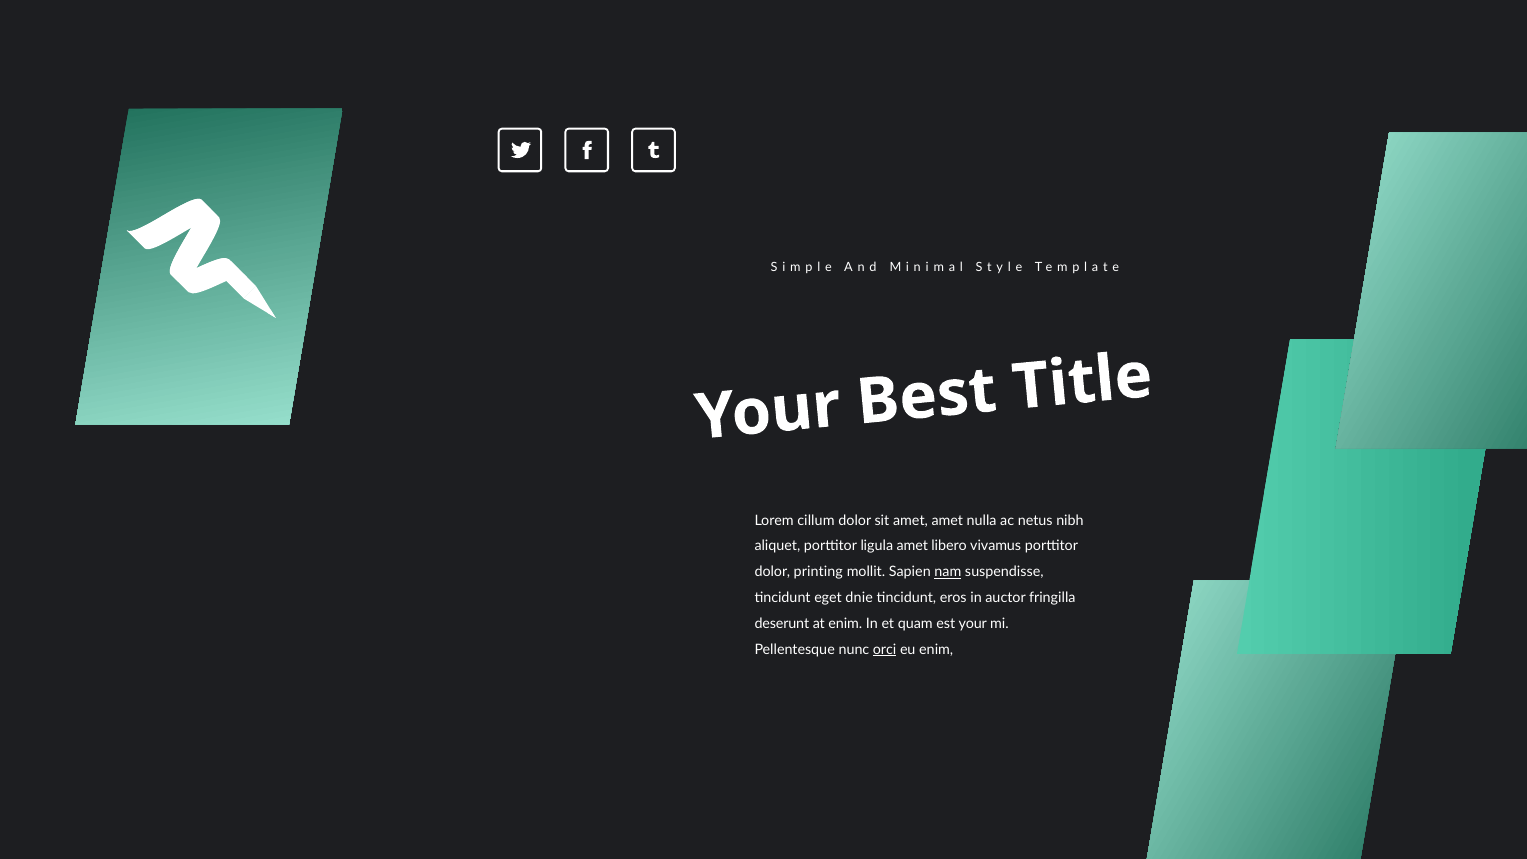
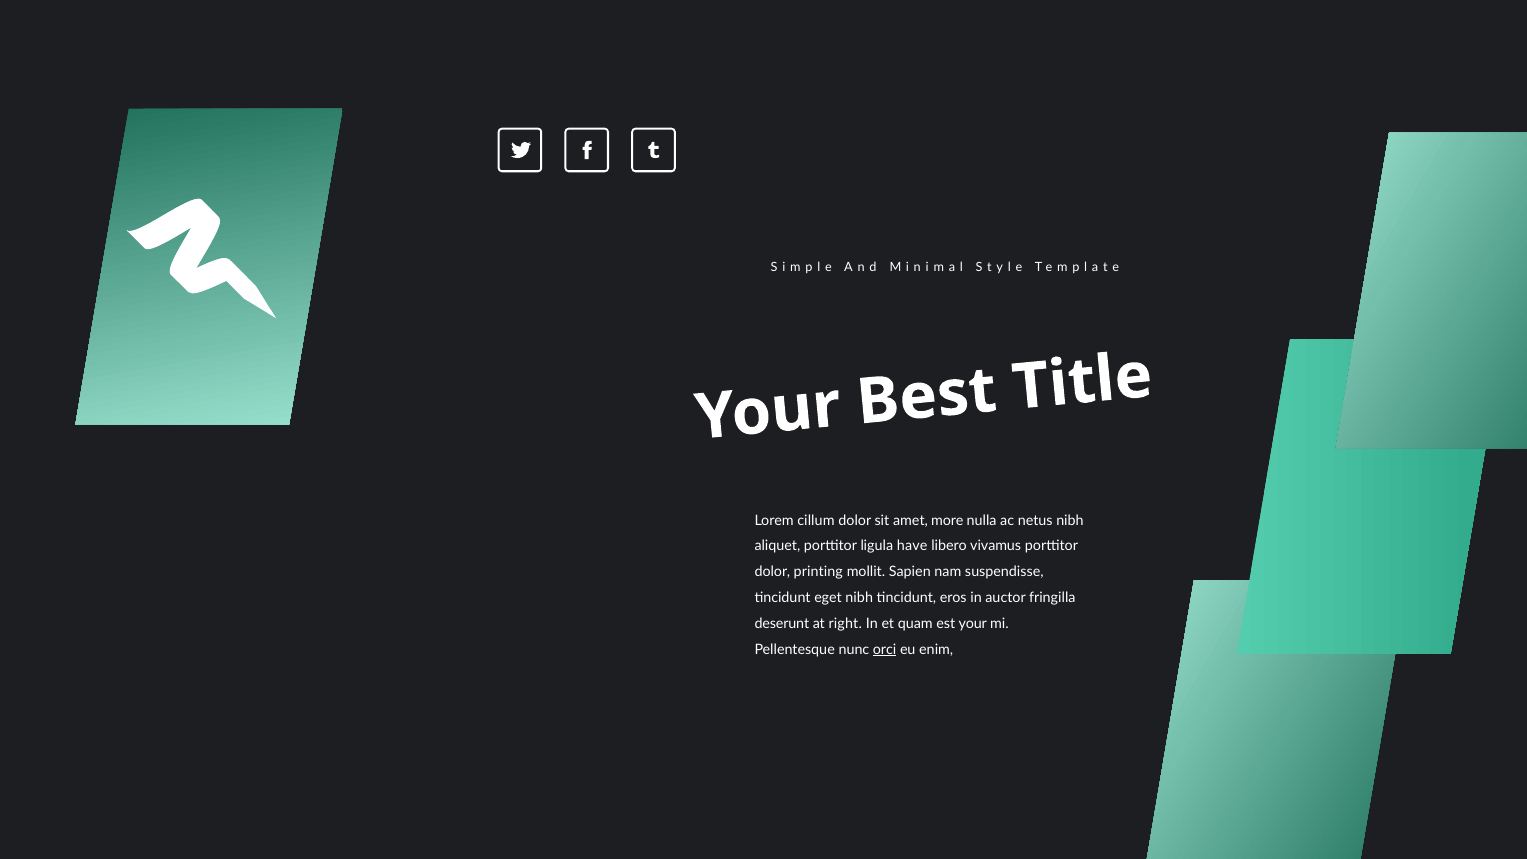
amet amet: amet -> more
ligula amet: amet -> have
nam underline: present -> none
eget dnie: dnie -> nibh
at enim: enim -> right
